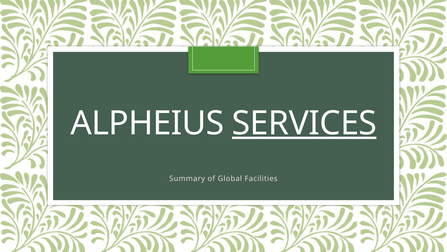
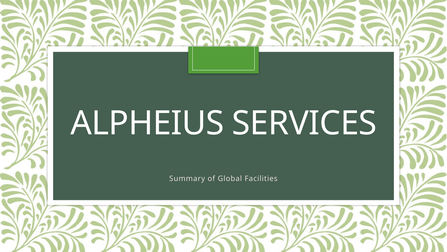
SERVICES underline: present -> none
